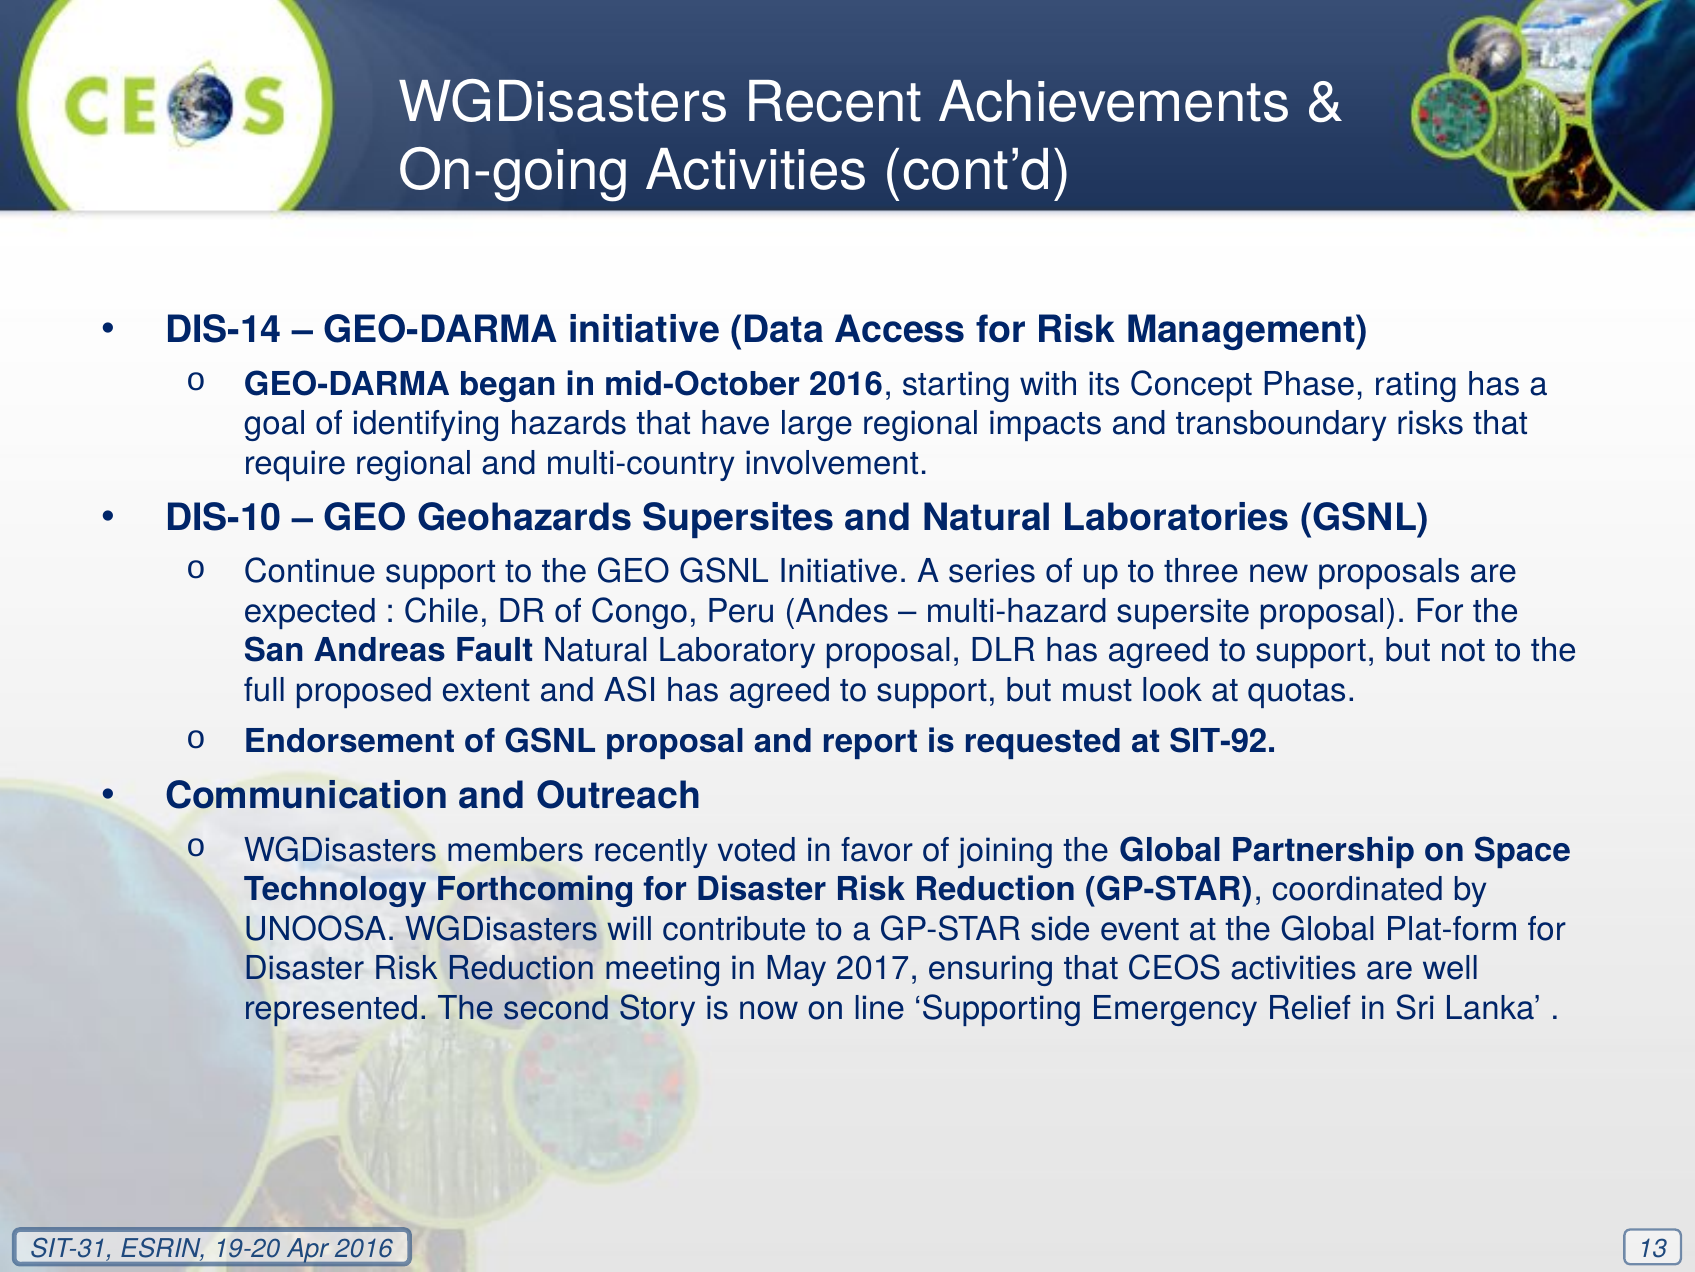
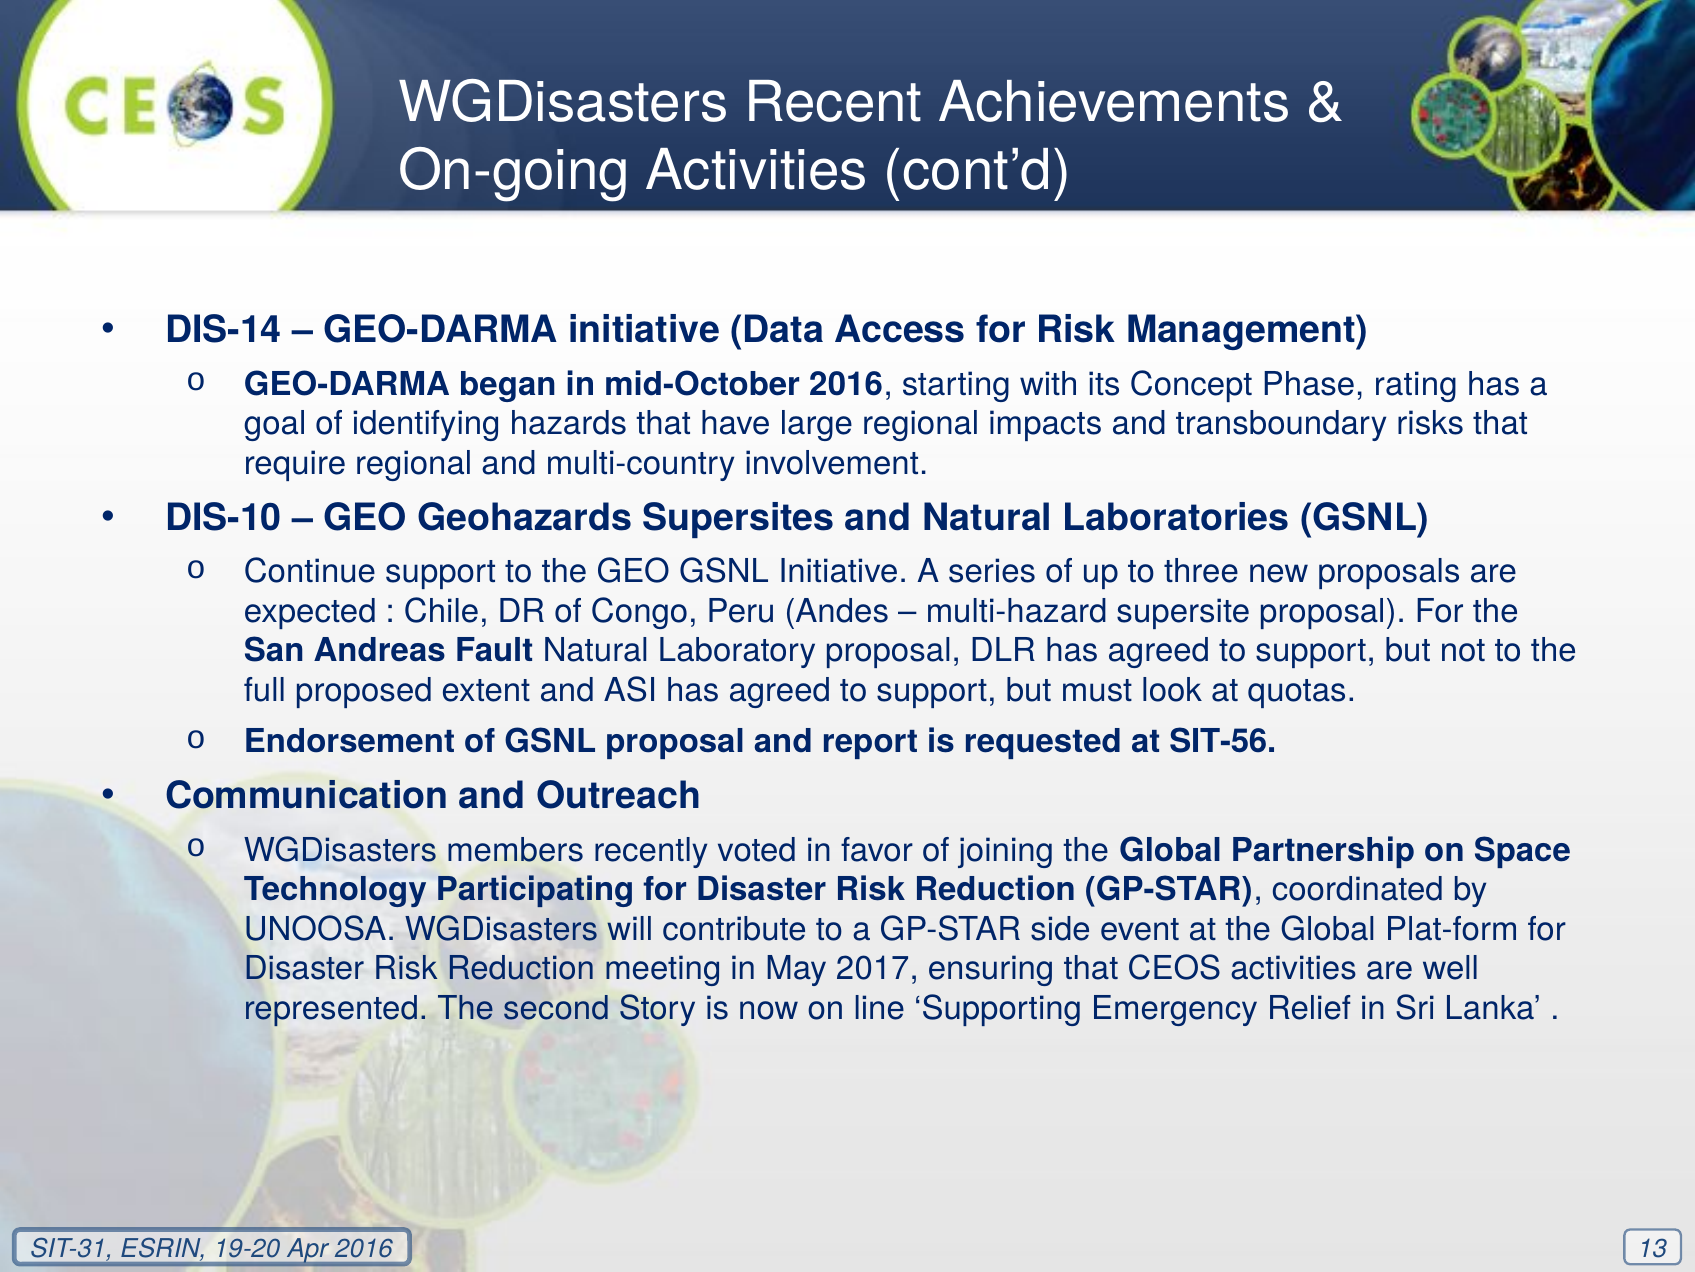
SIT-92: SIT-92 -> SIT-56
Forthcoming: Forthcoming -> Participating
